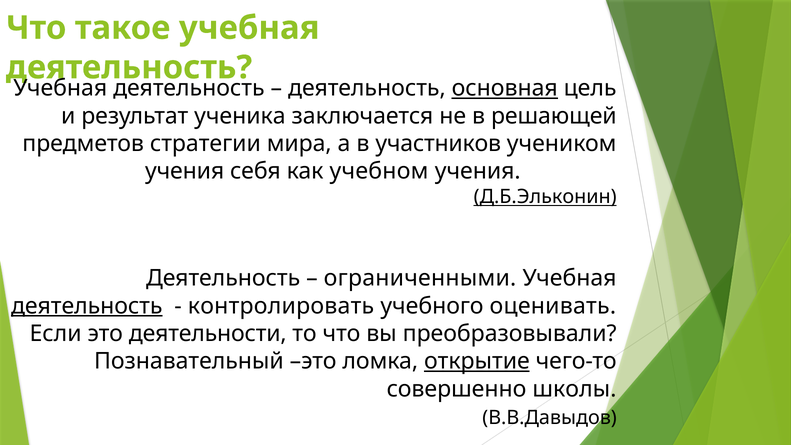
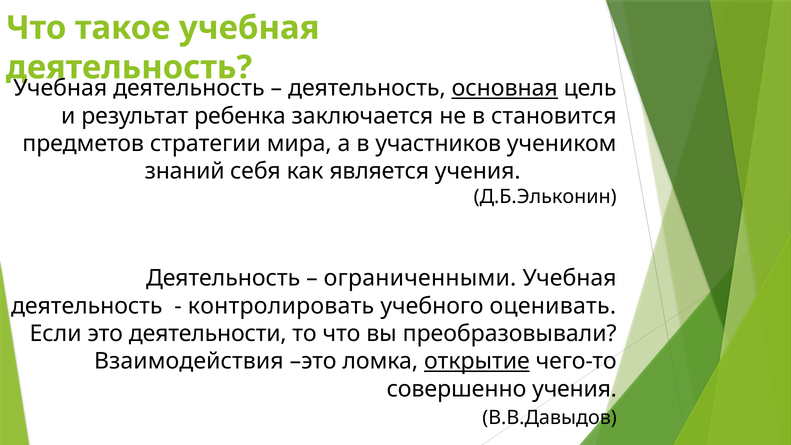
ученика: ученика -> ребенка
решающей: решающей -> становится
учения at (185, 171): учения -> знаний
учебном: учебном -> является
Д.Б.Эльконин underline: present -> none
деятельность at (87, 306) underline: present -> none
Познавательный: Познавательный -> Взаимодействия
совершенно школы: школы -> учения
